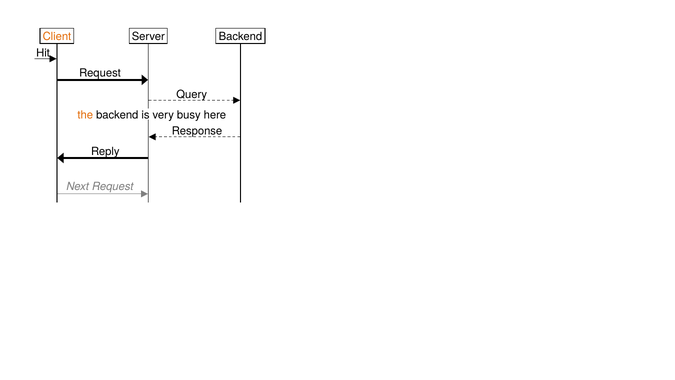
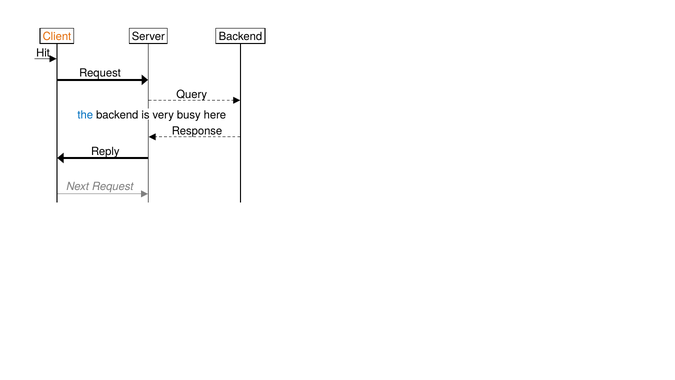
the colour: orange -> blue
